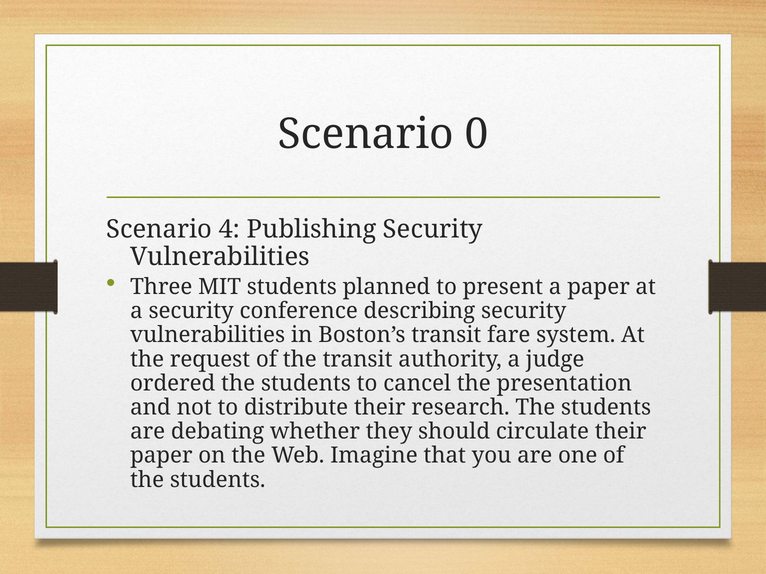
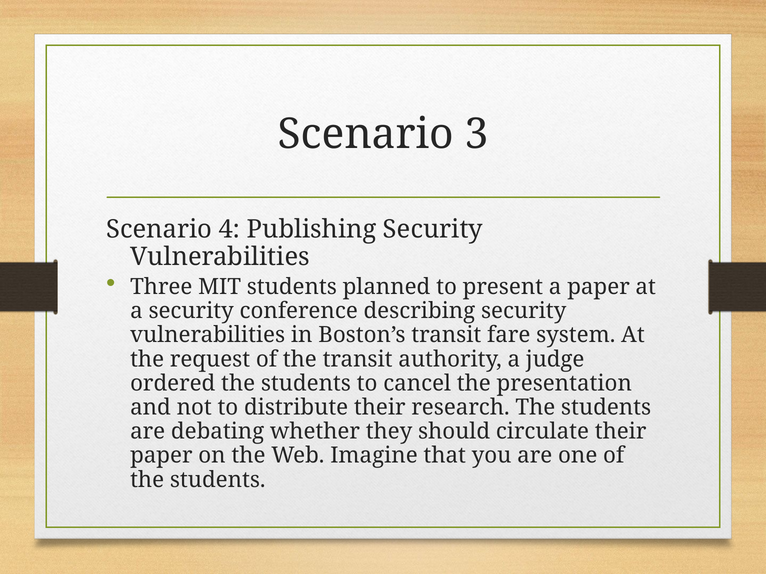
0: 0 -> 3
